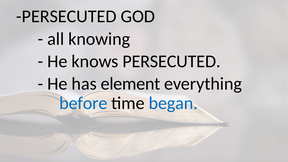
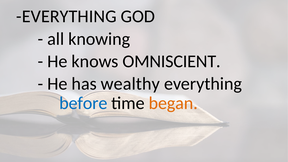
PERSECUTED at (66, 16): PERSECUTED -> EVERYTHING
knows PERSECUTED: PERSECUTED -> OMNISCIENT
element: element -> wealthy
began colour: blue -> orange
